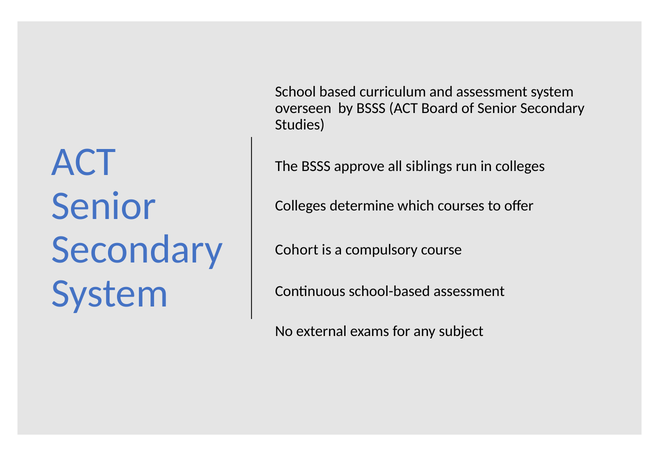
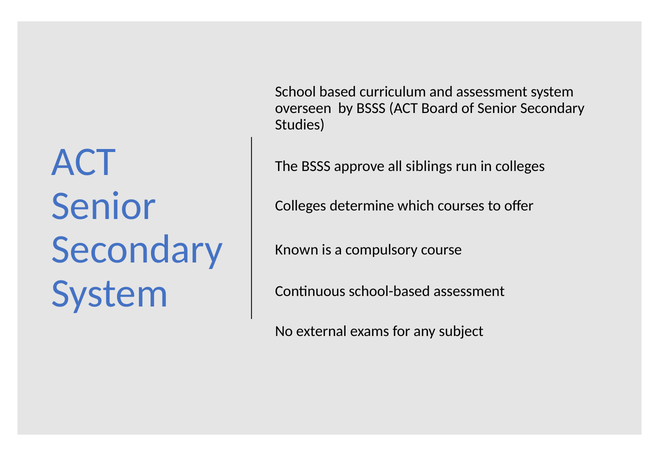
Cohort: Cohort -> Known
